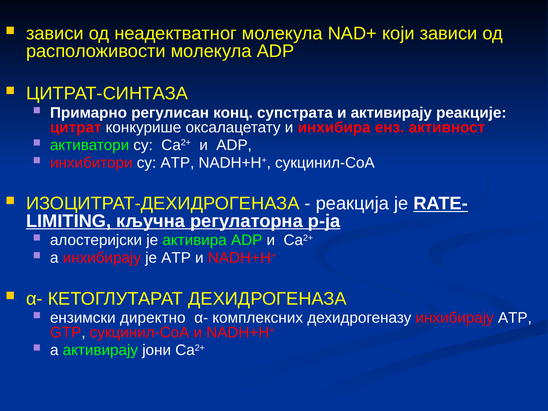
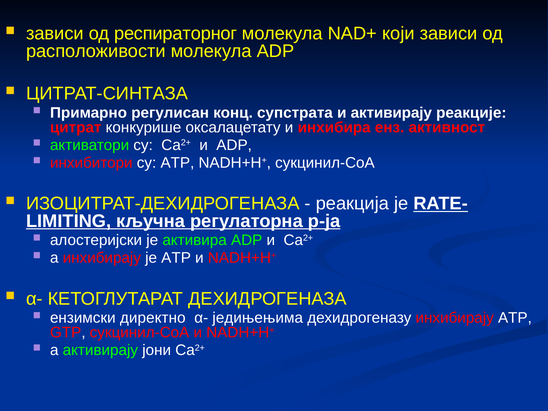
неадектватног: неадектватног -> респираторног
комплексних: комплексних -> једињењима
